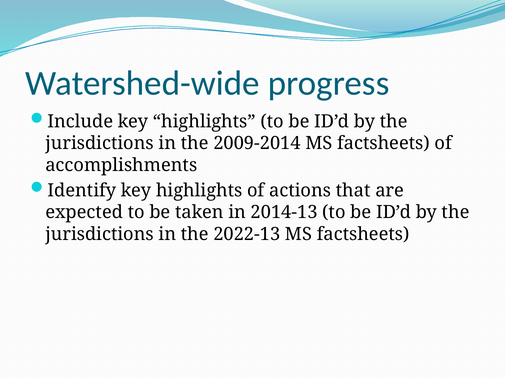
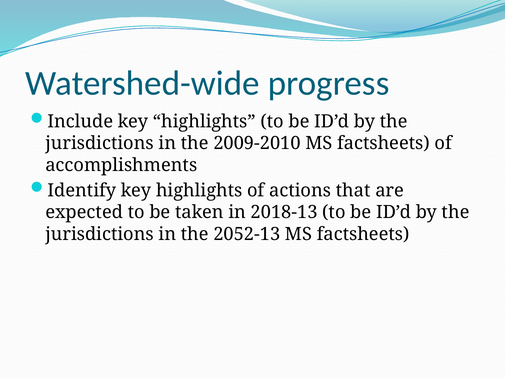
2009-2014: 2009-2014 -> 2009-2010
2014-13: 2014-13 -> 2018-13
2022-13: 2022-13 -> 2052-13
